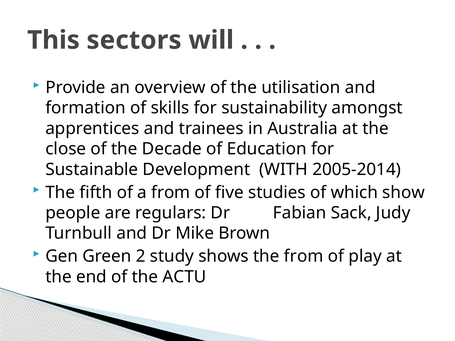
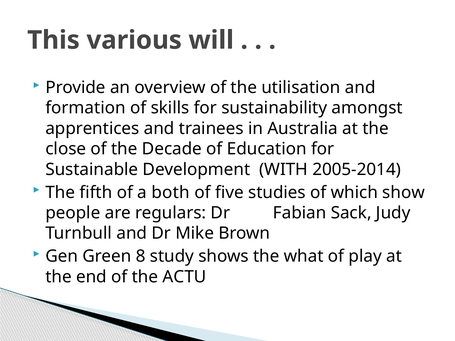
sectors: sectors -> various
a from: from -> both
2: 2 -> 8
the from: from -> what
